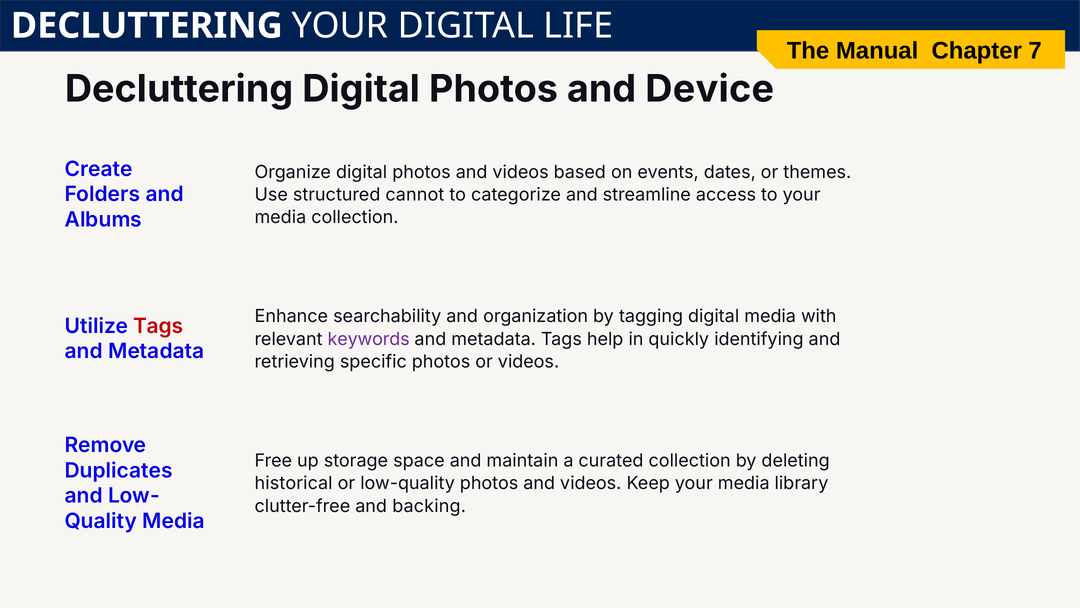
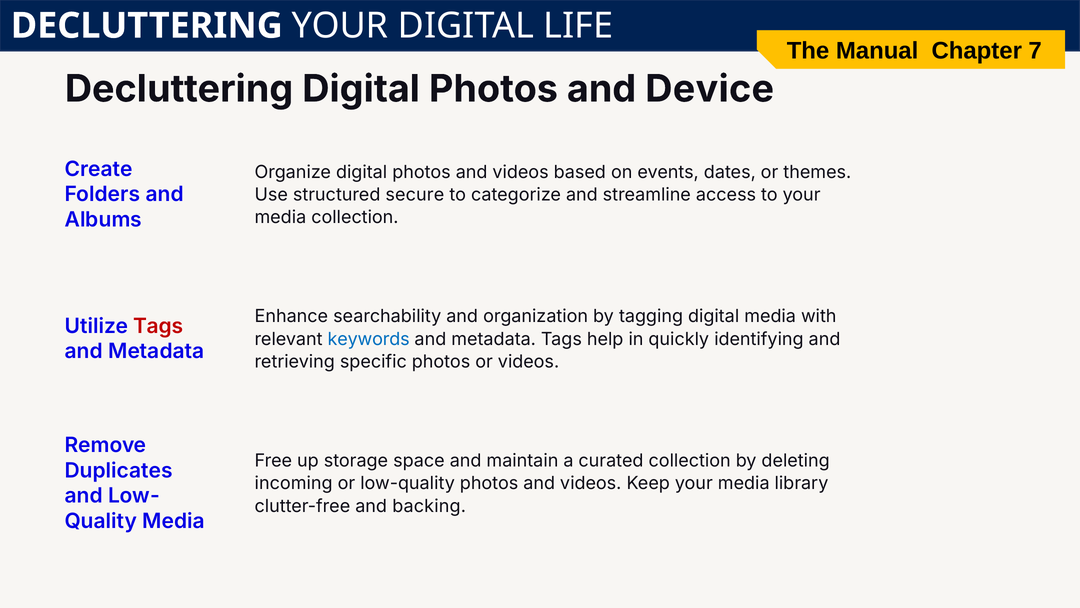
cannot: cannot -> secure
keywords colour: purple -> blue
historical: historical -> incoming
